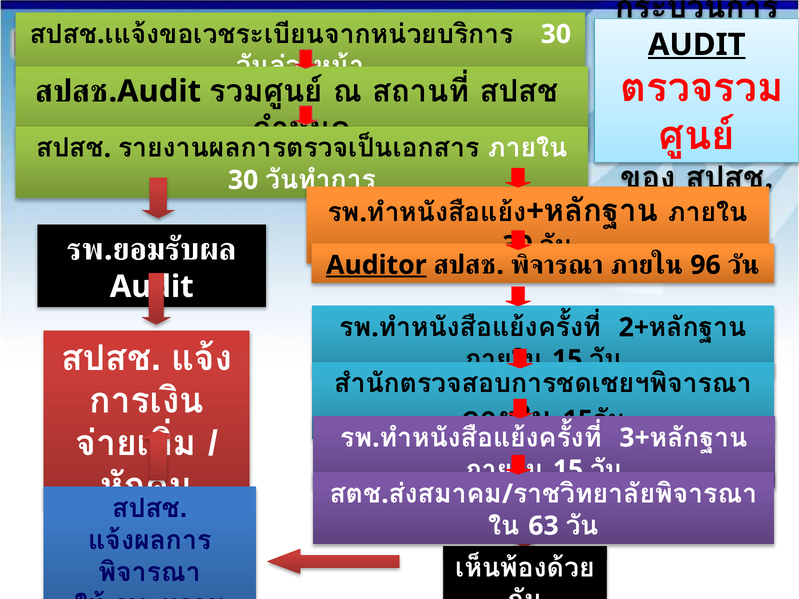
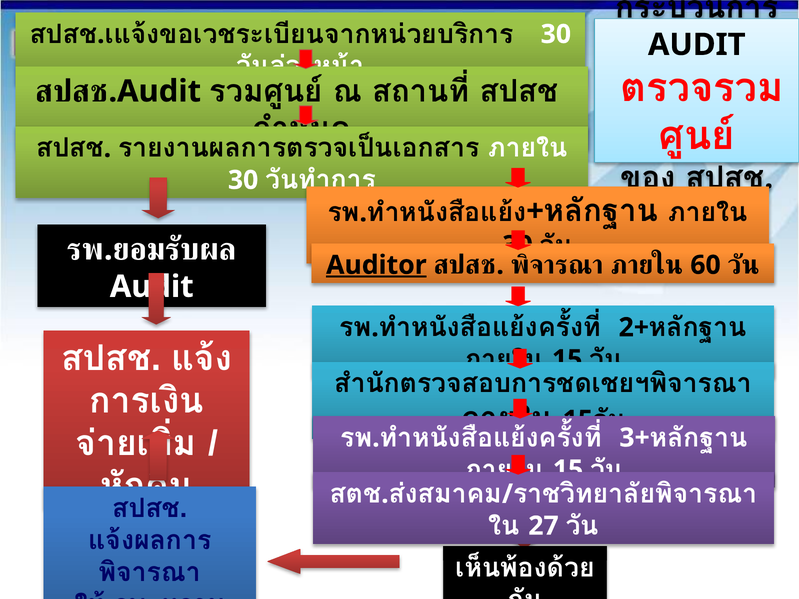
AUDIT at (697, 45) underline: present -> none
96: 96 -> 60
63: 63 -> 27
